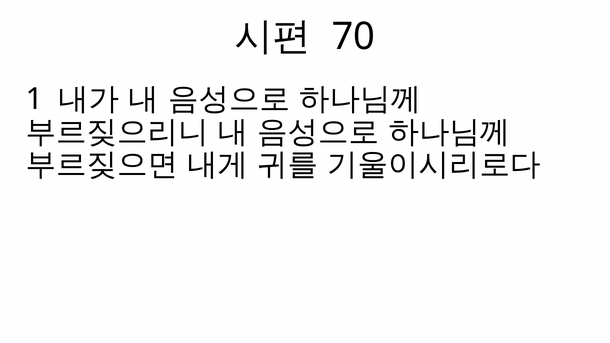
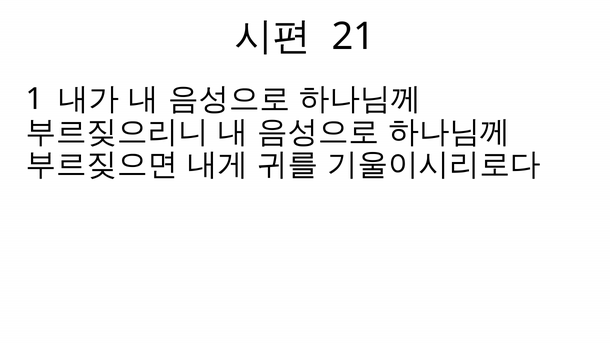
70: 70 -> 21
